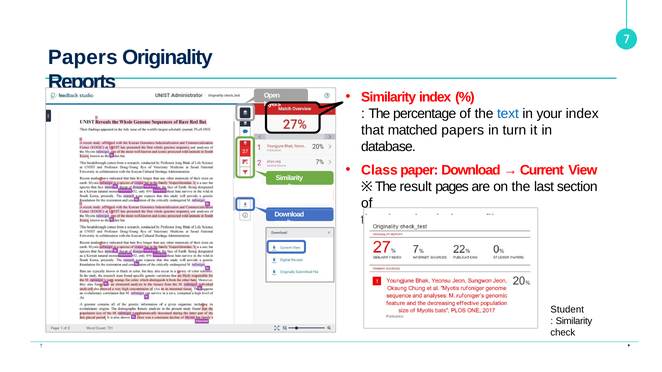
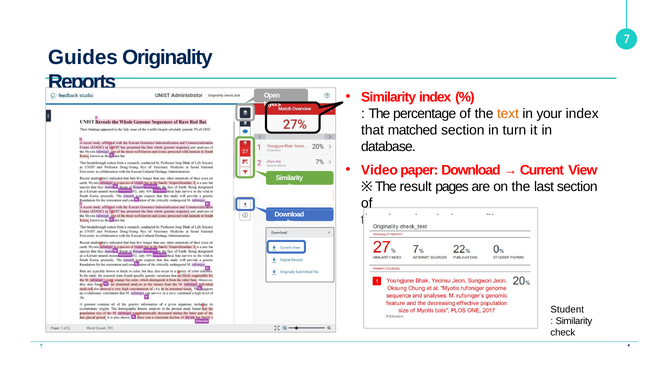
Papers at (83, 57): Papers -> Guides
text colour: blue -> orange
matched papers: papers -> section
Class: Class -> Video
